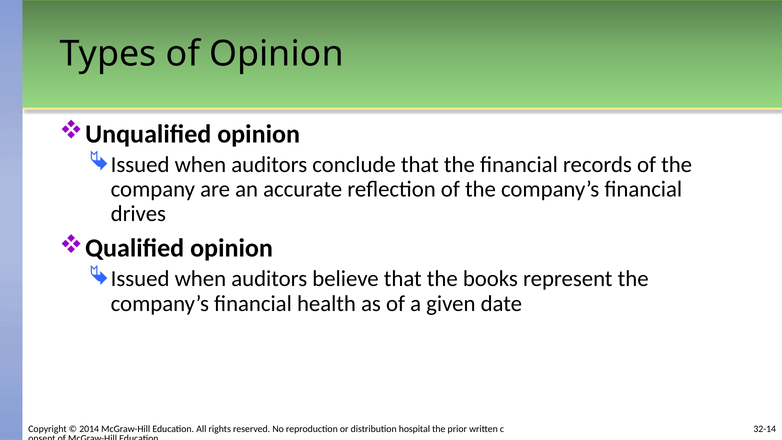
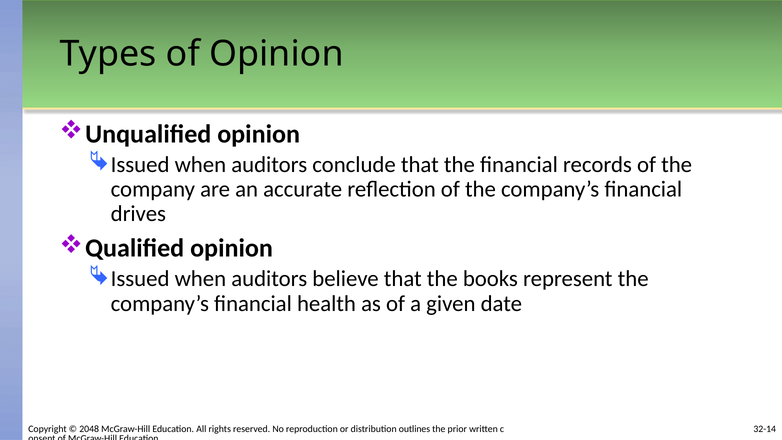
2014: 2014 -> 2048
hospital: hospital -> outlines
